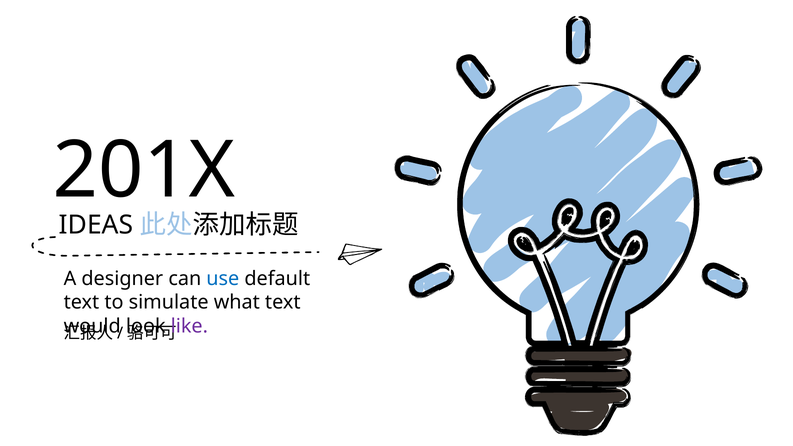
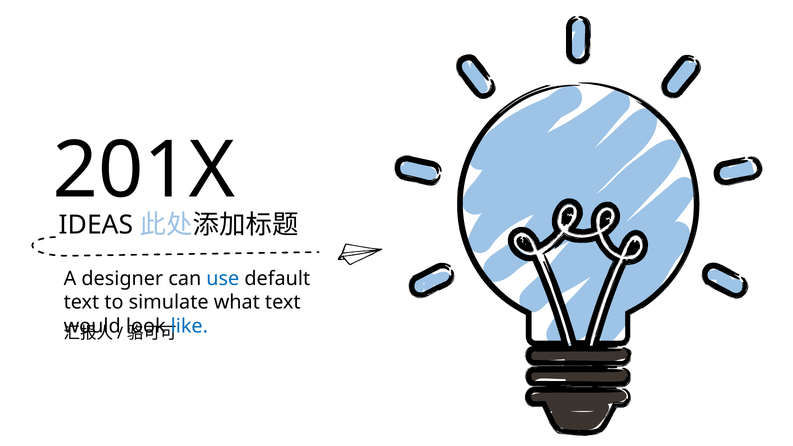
like colour: purple -> blue
